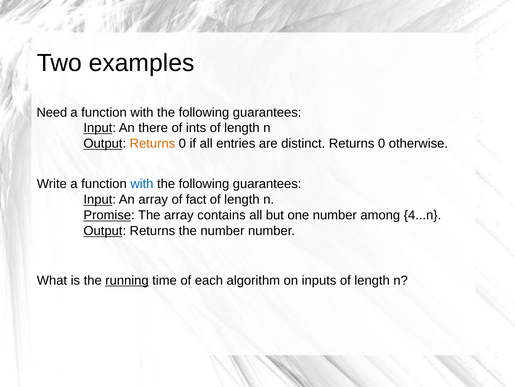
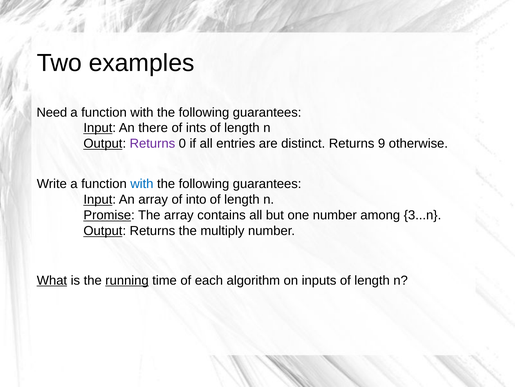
Returns at (152, 143) colour: orange -> purple
distinct Returns 0: 0 -> 9
fact: fact -> into
4...n: 4...n -> 3...n
the number: number -> multiply
What underline: none -> present
